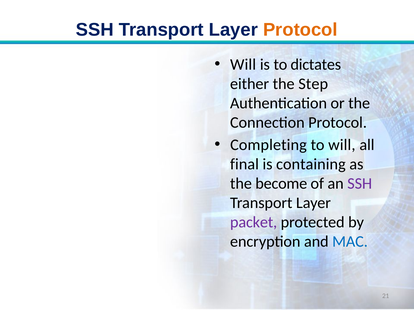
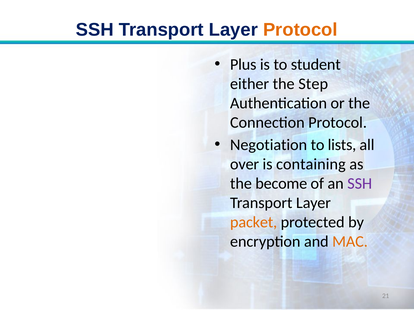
Will at (243, 65): Will -> Plus
dictates: dictates -> student
Completing: Completing -> Negotiation
to will: will -> lists
final: final -> over
packet colour: purple -> orange
MAC colour: blue -> orange
